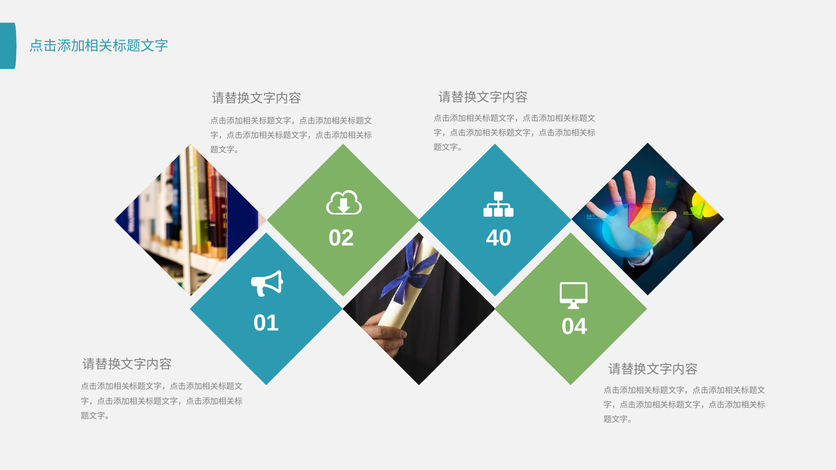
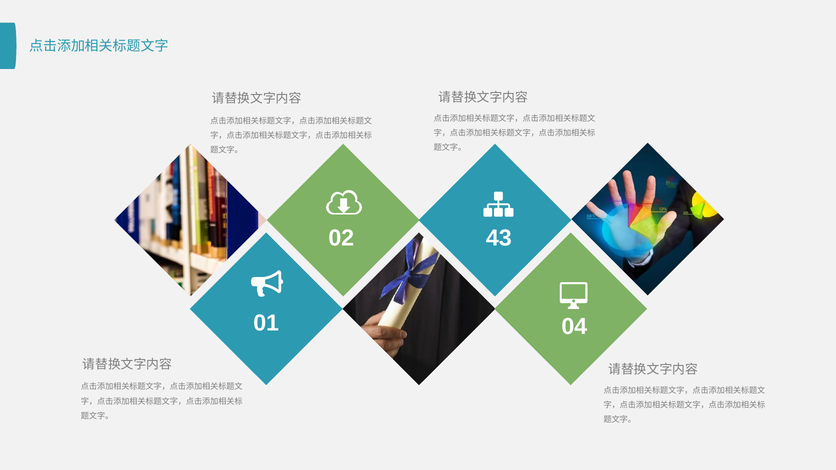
40: 40 -> 43
